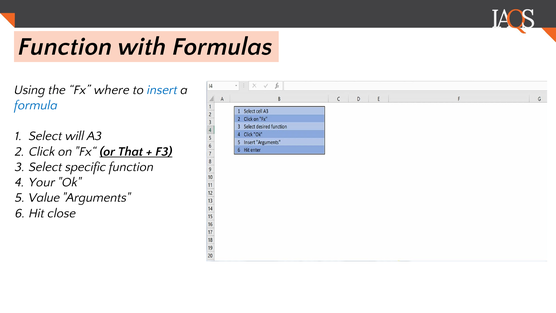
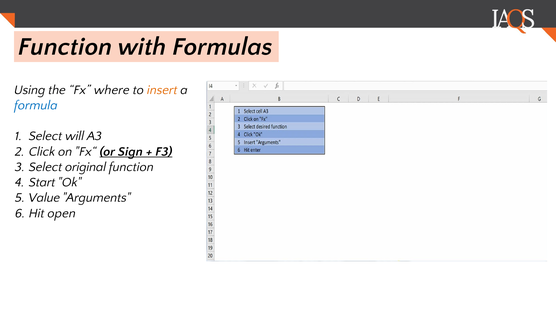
insert colour: blue -> orange
That: That -> Sign
specific: specific -> original
Your: Your -> Start
close: close -> open
